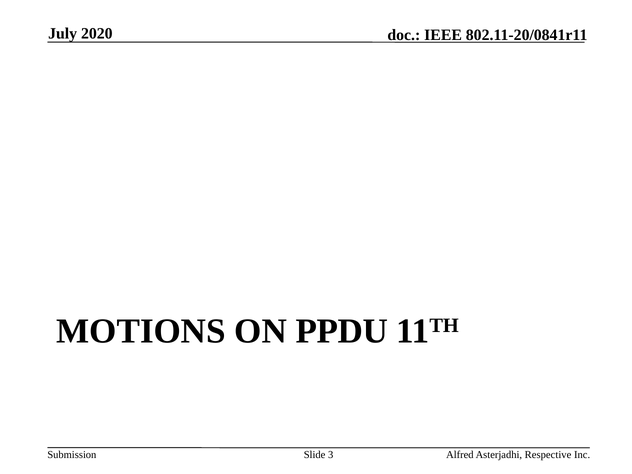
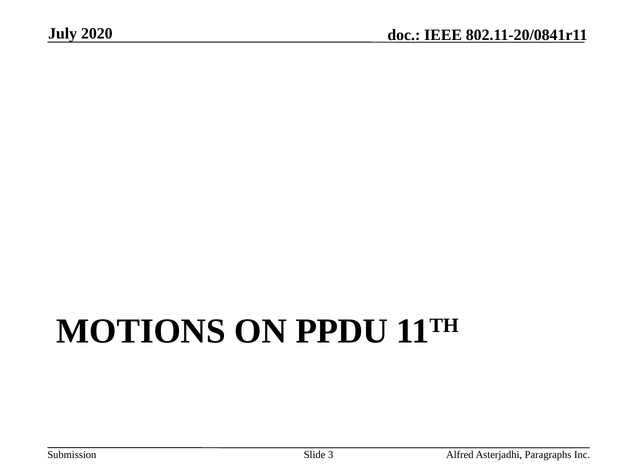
Respective: Respective -> Paragraphs
